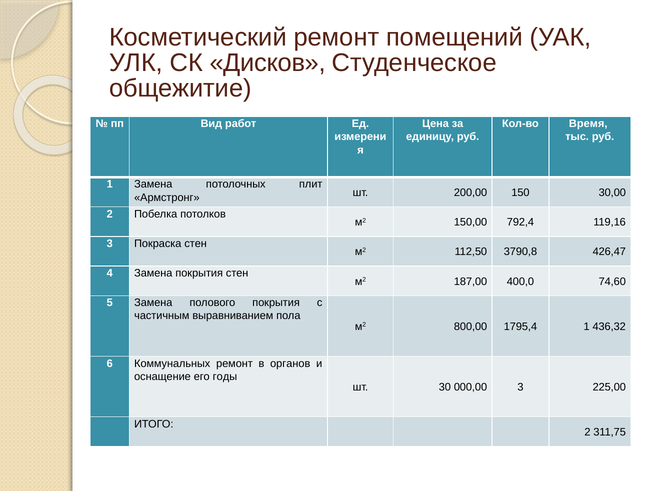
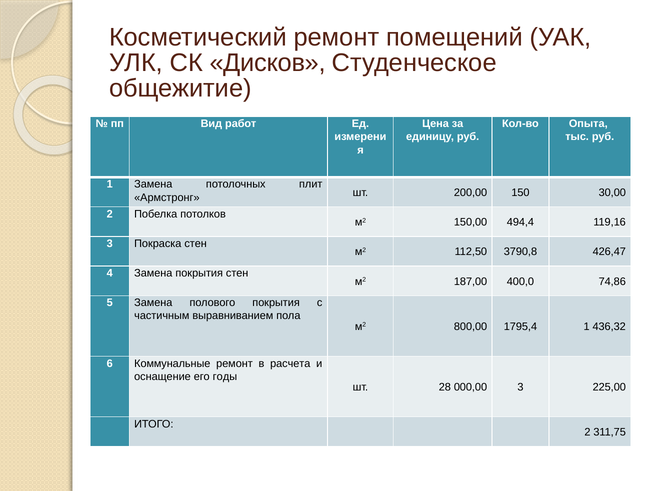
Время: Время -> Опыта
792,4: 792,4 -> 494,4
74,60: 74,60 -> 74,86
Коммунальных: Коммунальных -> Коммунальные
органов: органов -> расчета
30: 30 -> 28
